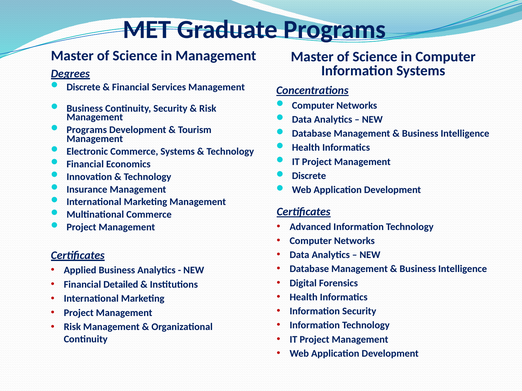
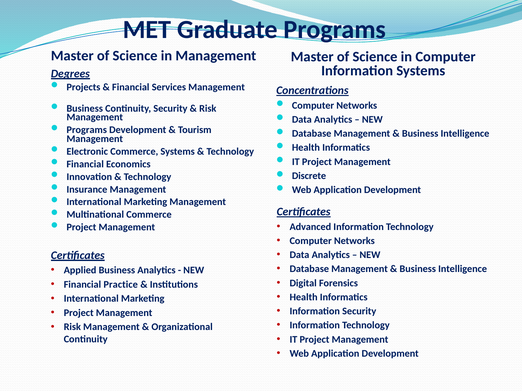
Discrete at (83, 87): Discrete -> Projects
Detailed: Detailed -> Practice
